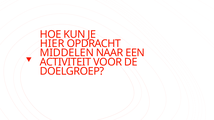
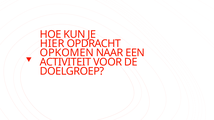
MIDDELEN: MIDDELEN -> OPKOMEN
